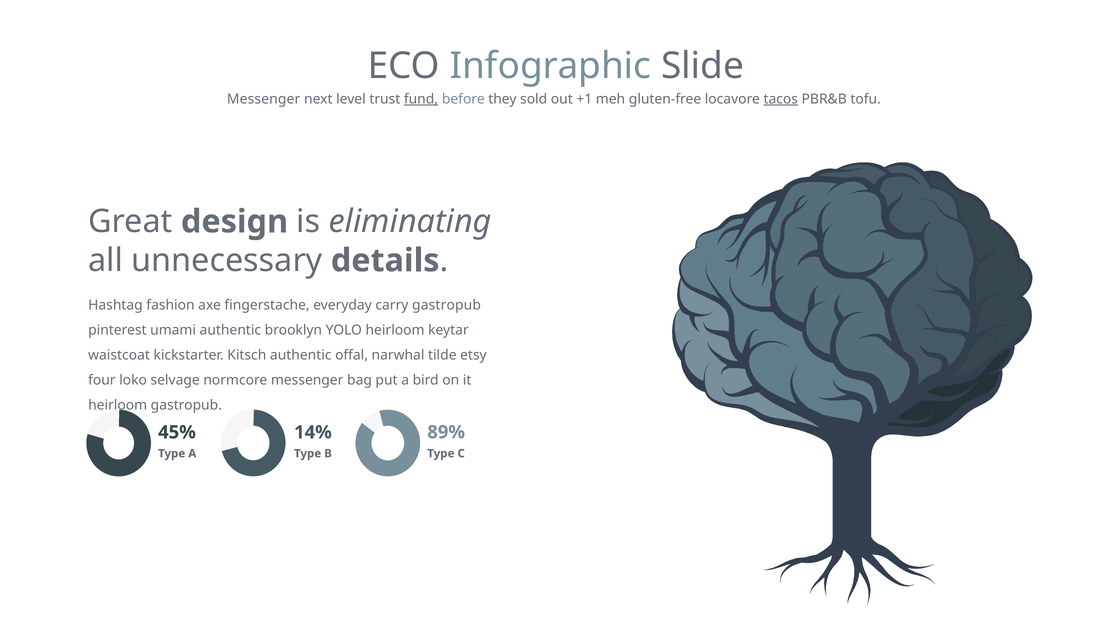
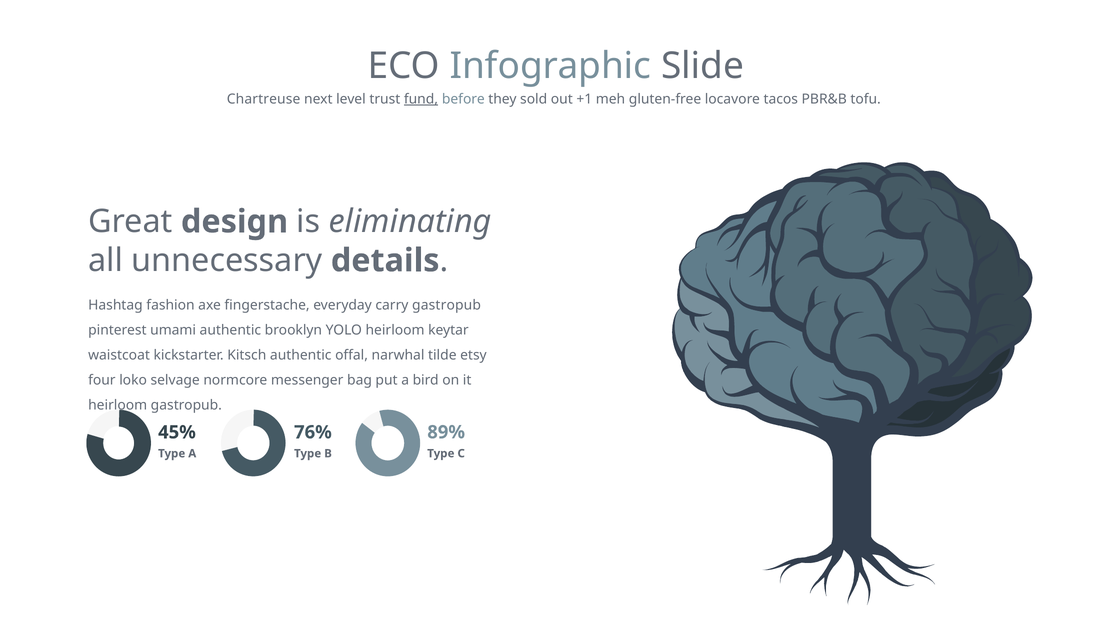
Messenger at (264, 99): Messenger -> Chartreuse
tacos underline: present -> none
14%: 14% -> 76%
